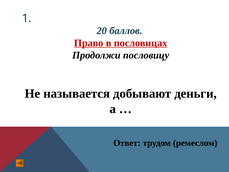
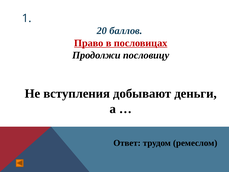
называется: называется -> вступления
